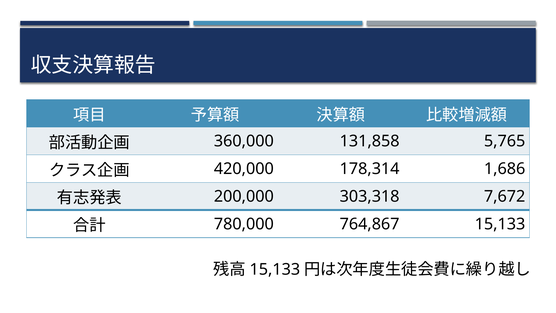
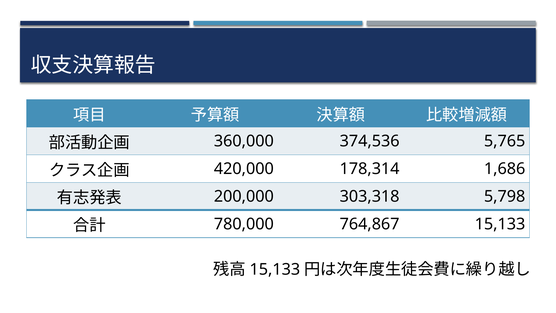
131,858: 131,858 -> 374,536
7,672: 7,672 -> 5,798
